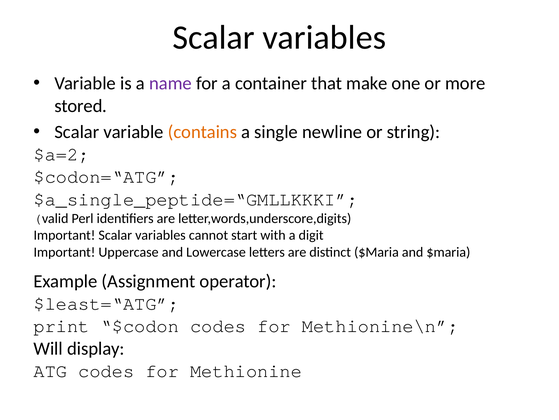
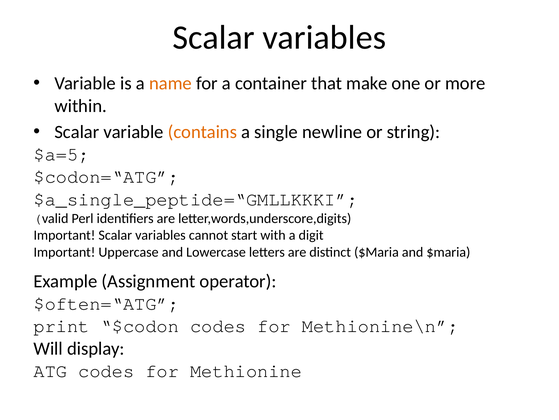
name colour: purple -> orange
stored: stored -> within
$a=2: $a=2 -> $a=5
$least=“ATG: $least=“ATG -> $often=“ATG
